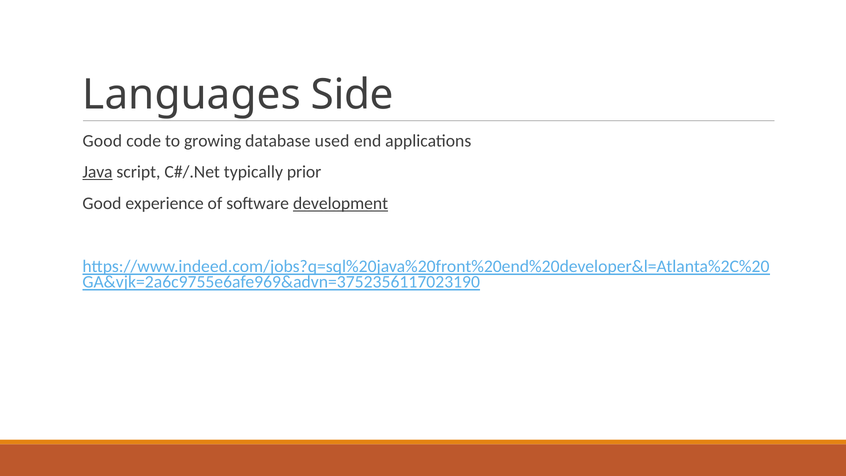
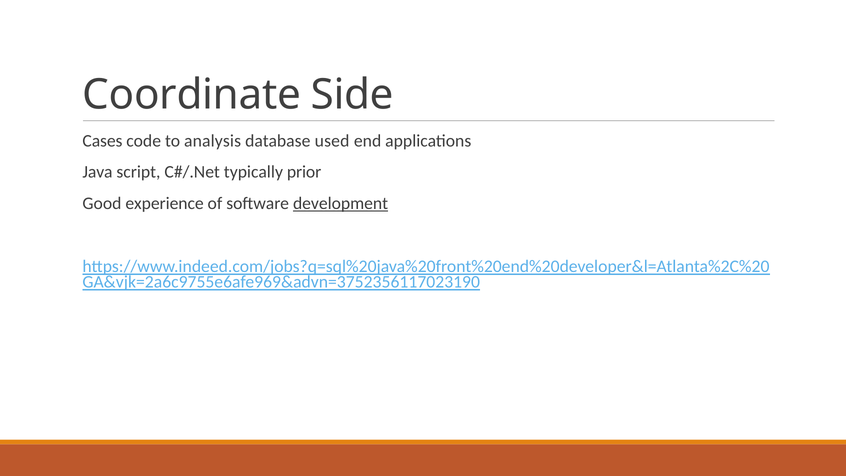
Languages: Languages -> Coordinate
Good at (102, 141): Good -> Cases
growing: growing -> analysis
Java underline: present -> none
